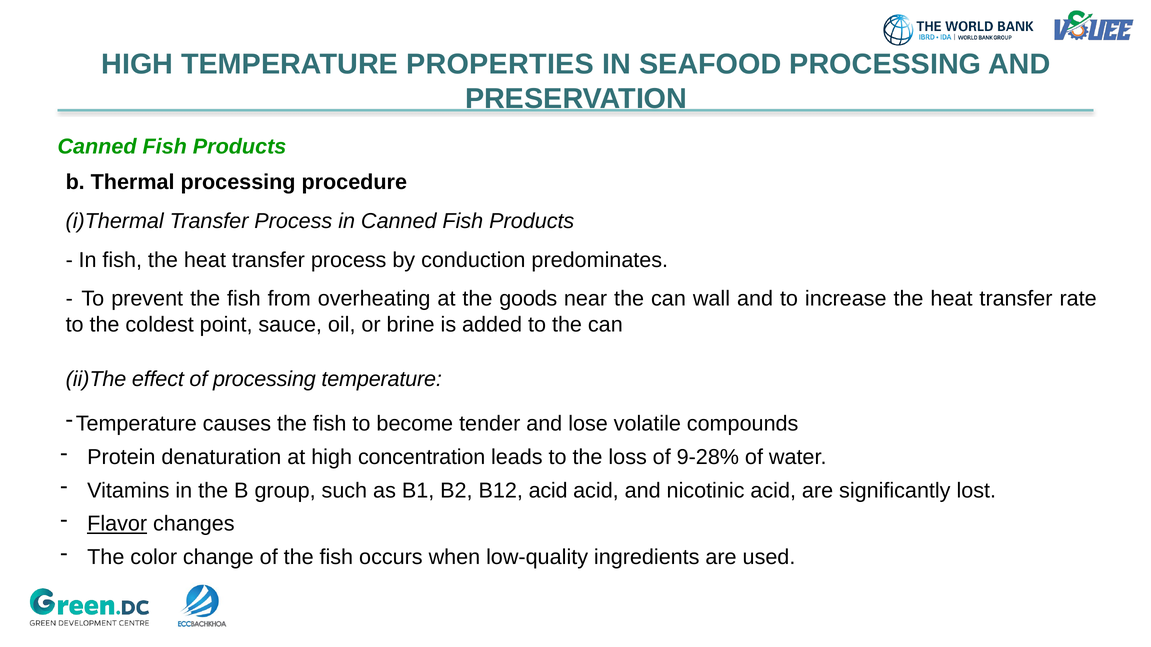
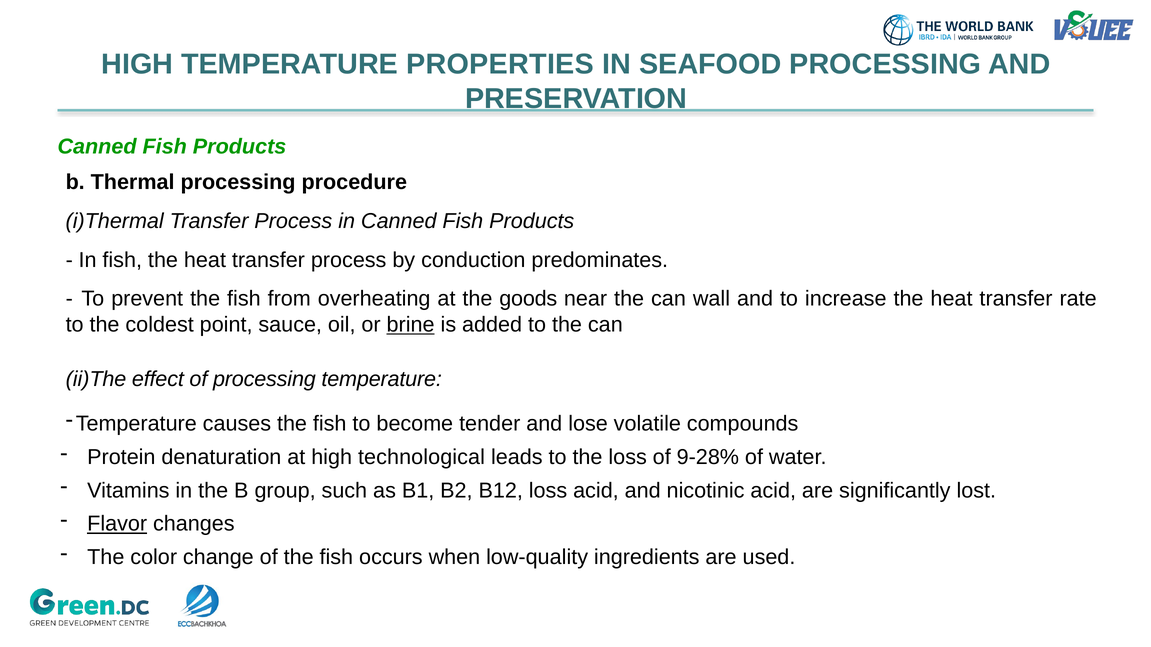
brine underline: none -> present
concentration: concentration -> technological
B12 acid: acid -> loss
